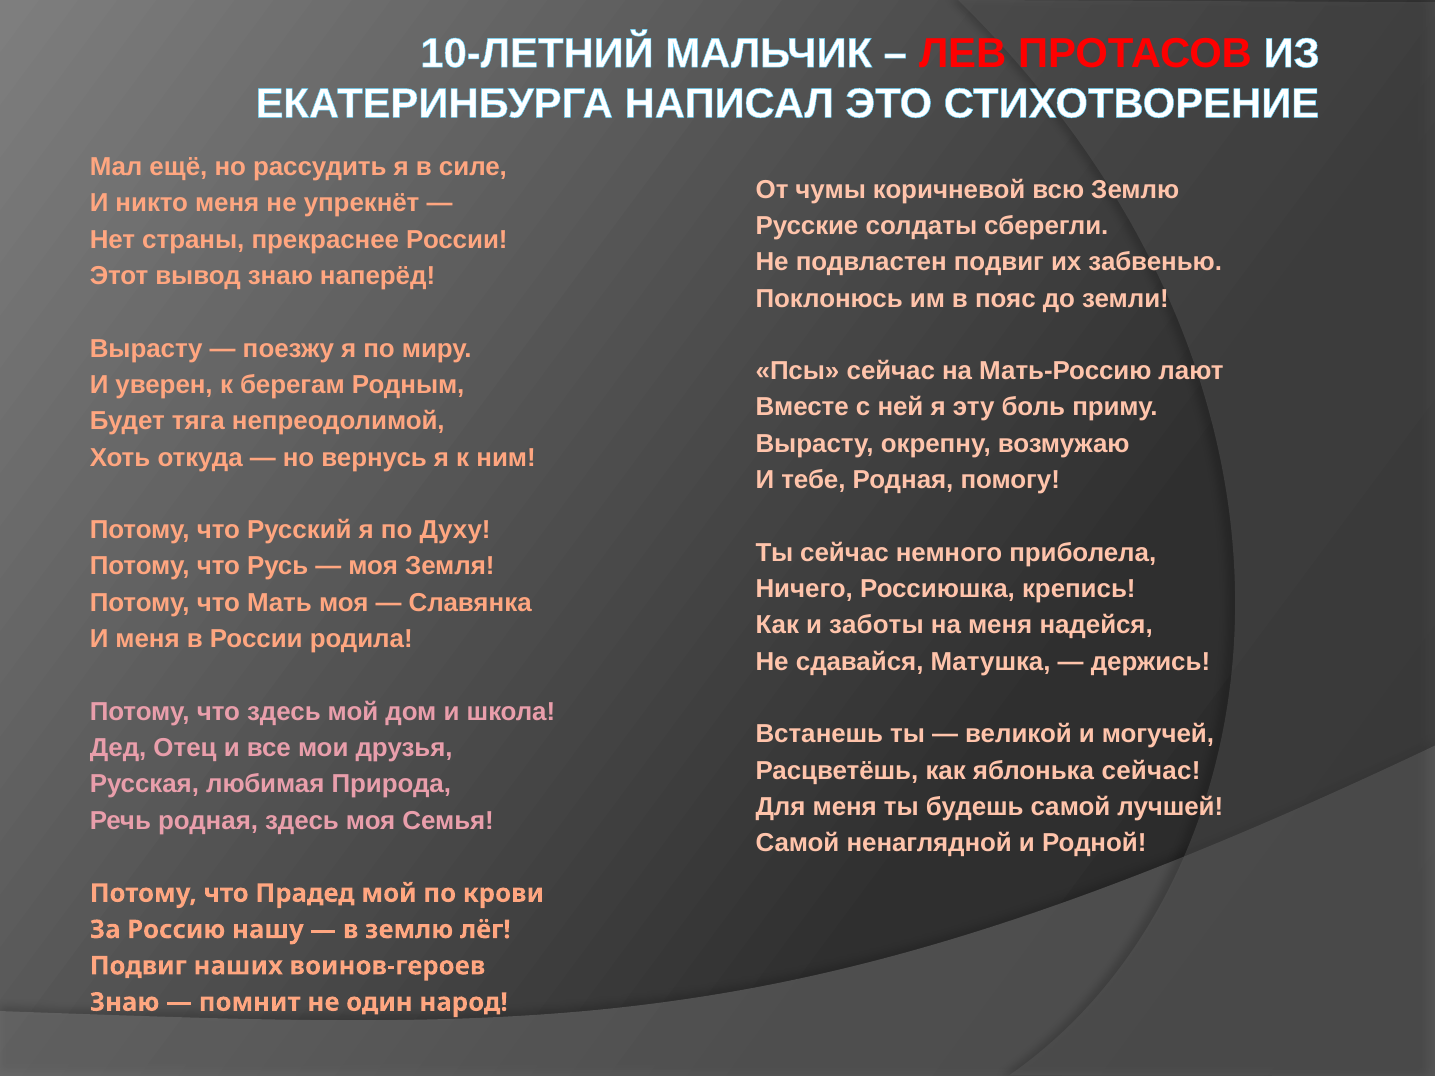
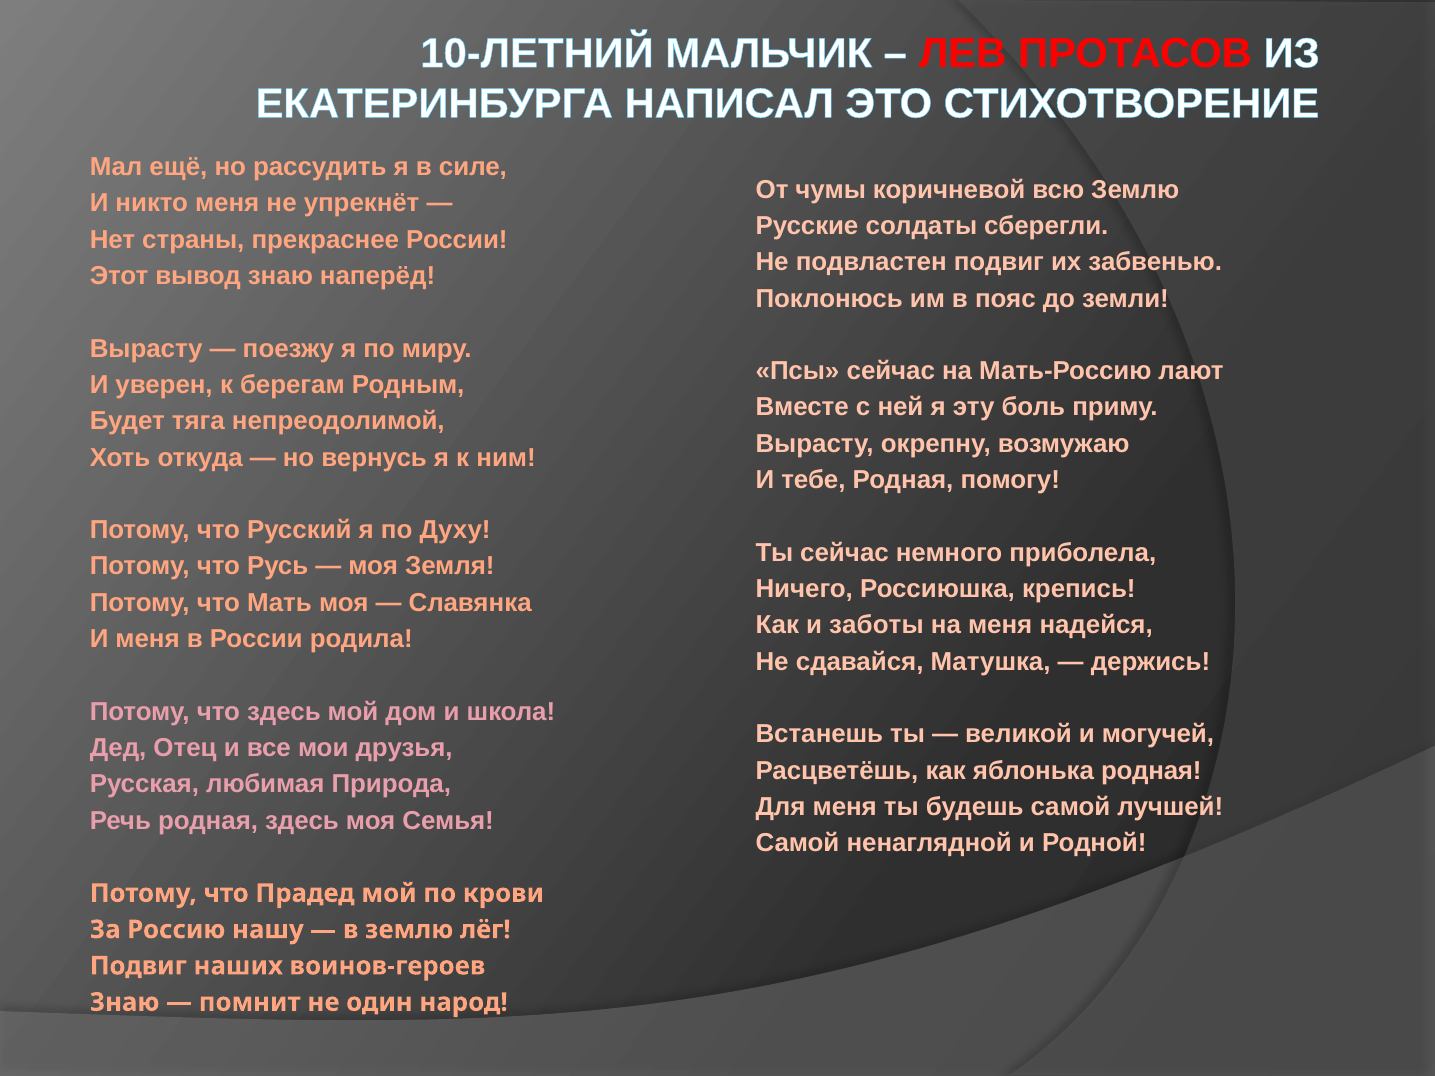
яблонька сейчас: сейчас -> родная
